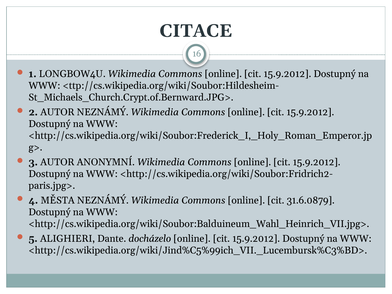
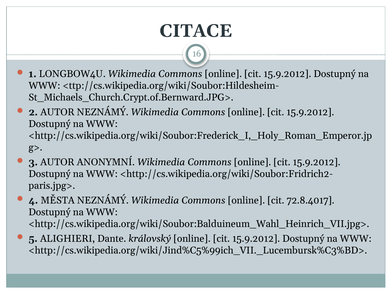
31.6.0879: 31.6.0879 -> 72.8.4017
docházelo: docházelo -> královský
